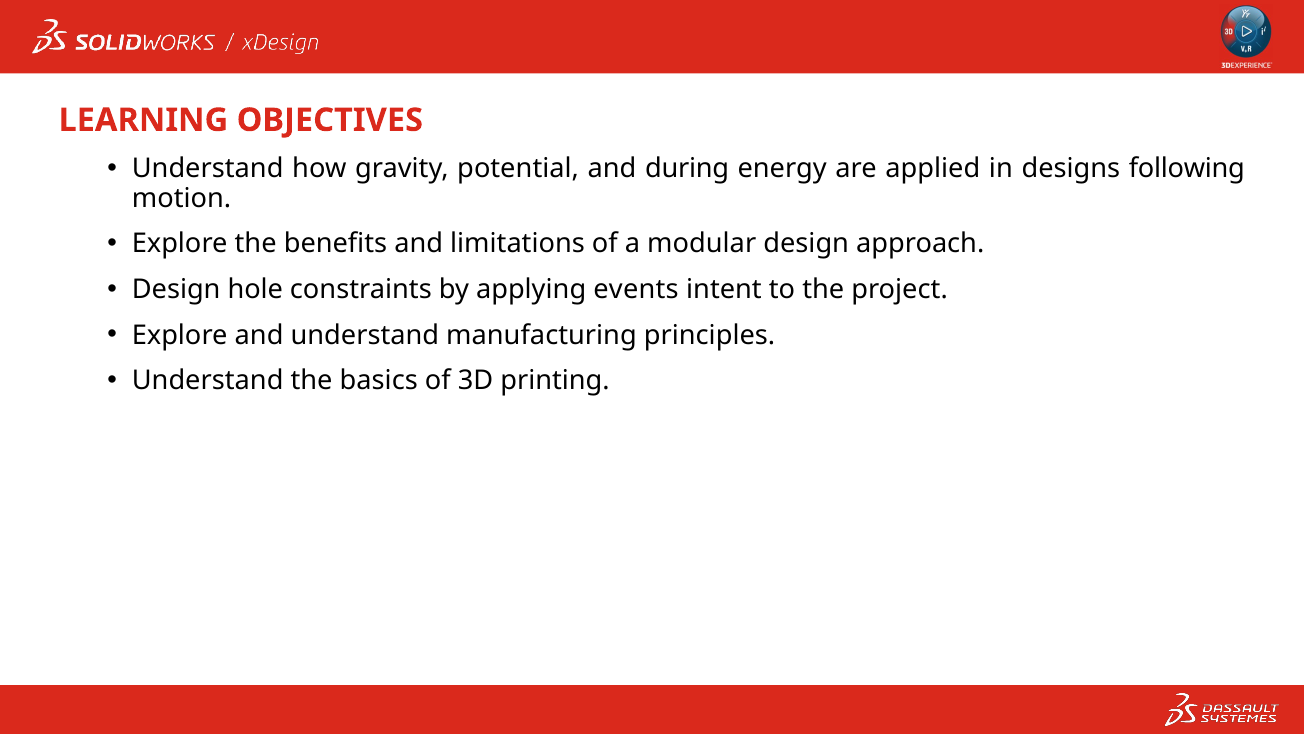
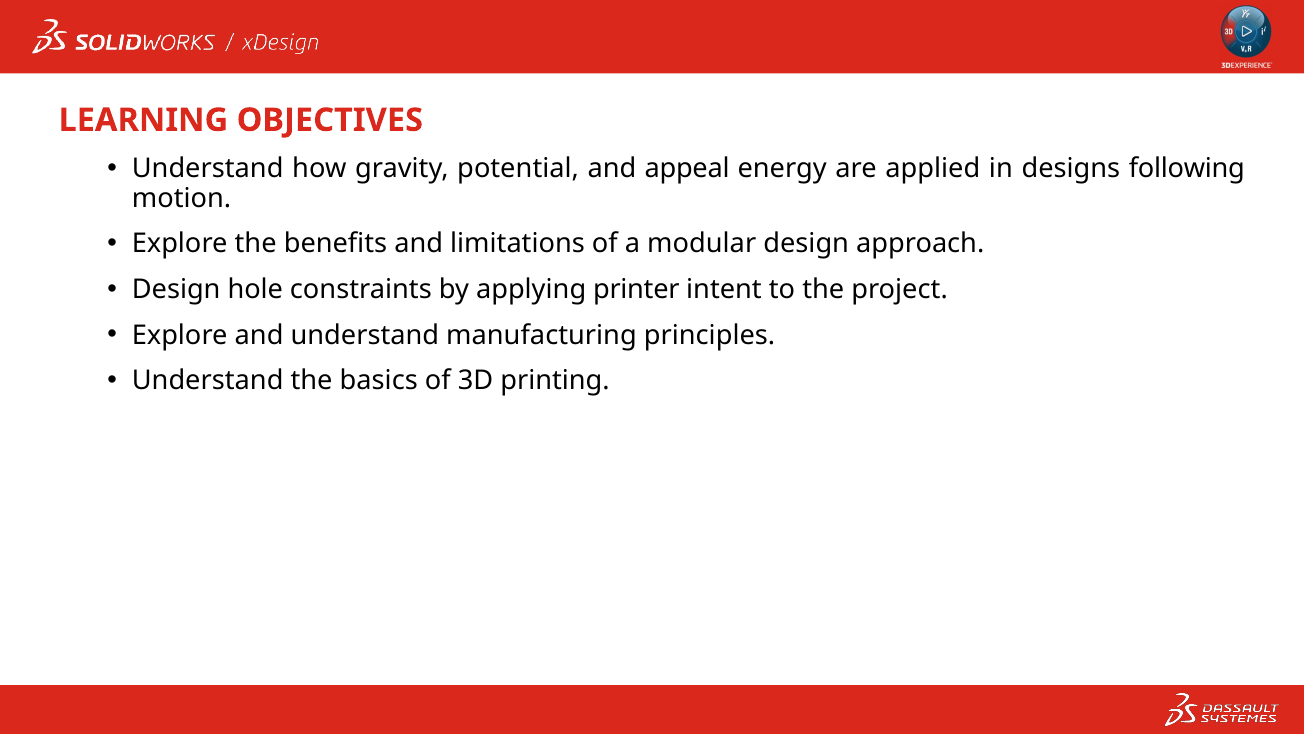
during: during -> appeal
events: events -> printer
